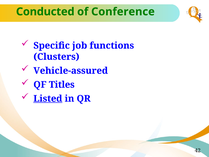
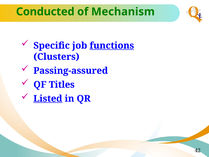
Conference: Conference -> Mechanism
functions underline: none -> present
Vehicle-assured: Vehicle-assured -> Passing-assured
